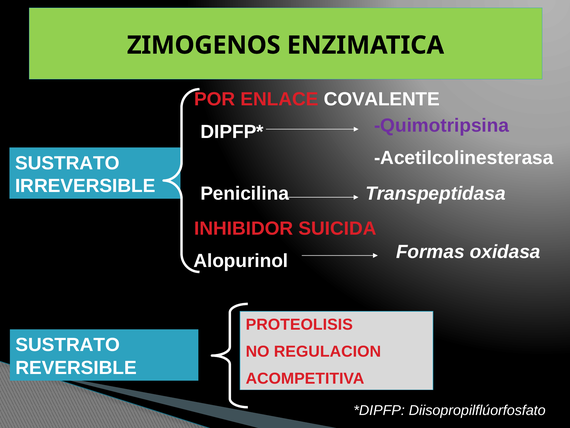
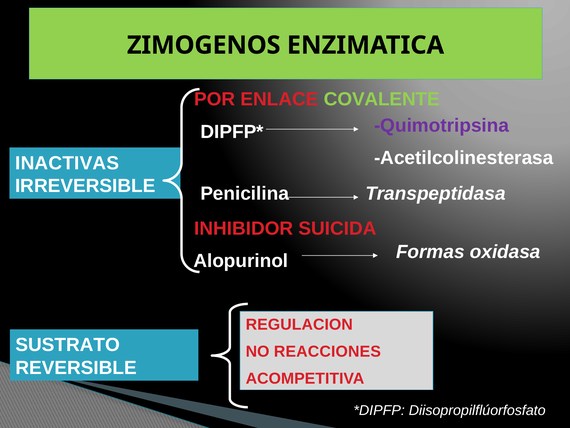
COVALENTE colour: white -> light green
SUSTRATO at (67, 163): SUSTRATO -> INACTIVAS
PROTEOLISIS: PROTEOLISIS -> REGULACION
REGULACION: REGULACION -> REACCIONES
